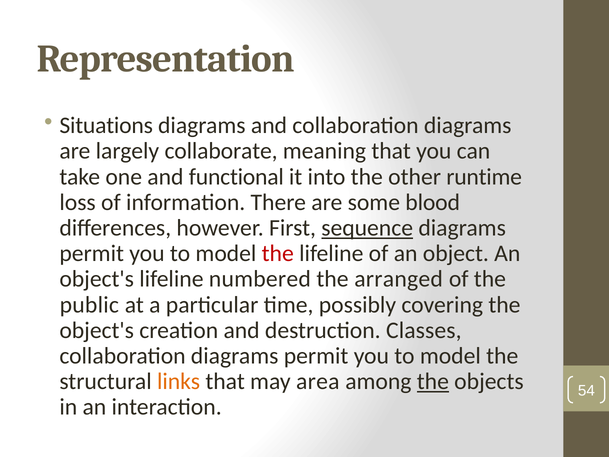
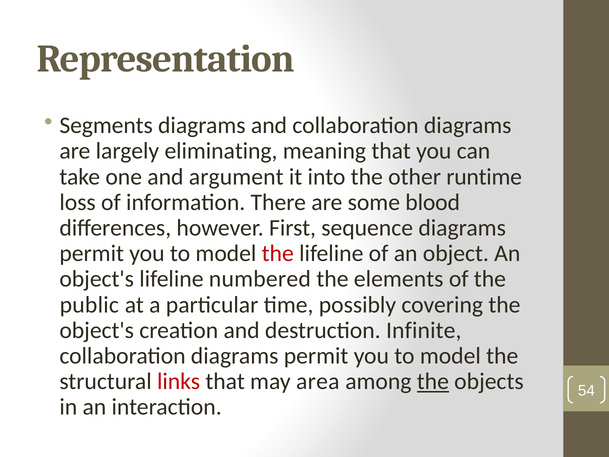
Situations: Situations -> Segments
collaborate: collaborate -> eliminating
functional: functional -> argument
sequence underline: present -> none
arranged: arranged -> elements
Classes: Classes -> Infinite
links colour: orange -> red
